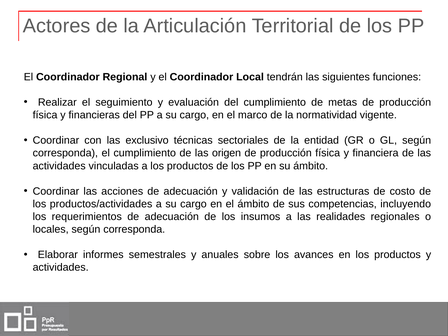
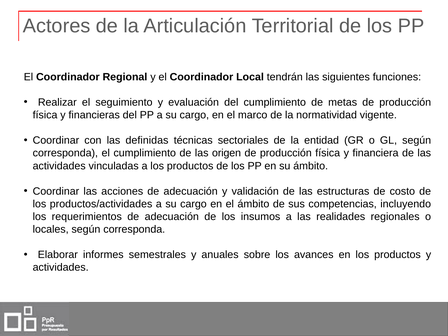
exclusivo: exclusivo -> definidas
